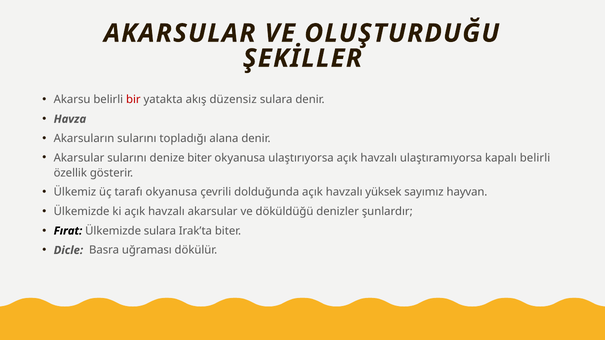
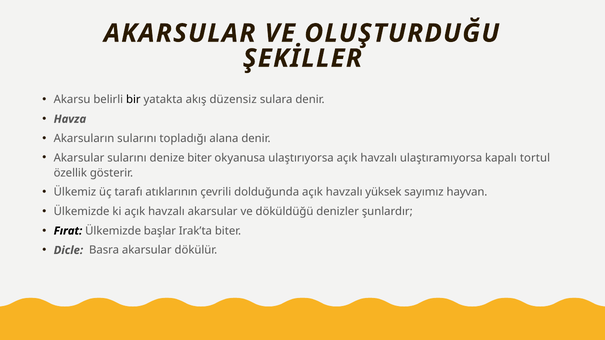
bir colour: red -> black
kapalı belirli: belirli -> tortul
tarafı okyanusa: okyanusa -> atıklarının
Ülkemizde sulara: sulara -> başlar
Basra uğraması: uğraması -> akarsular
